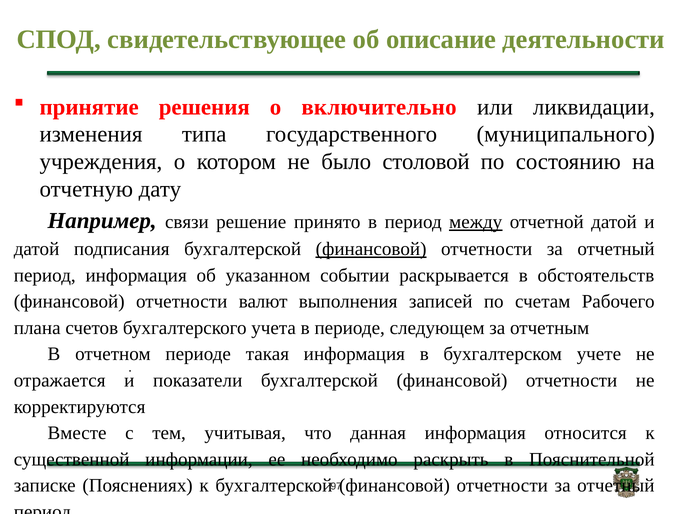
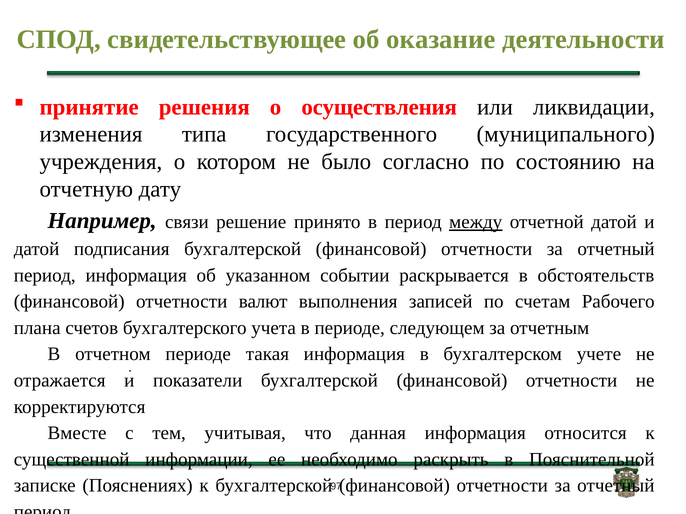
описание: описание -> оказание
включительно: включительно -> осуществления
столовой: столовой -> согласно
финансовой at (371, 249) underline: present -> none
